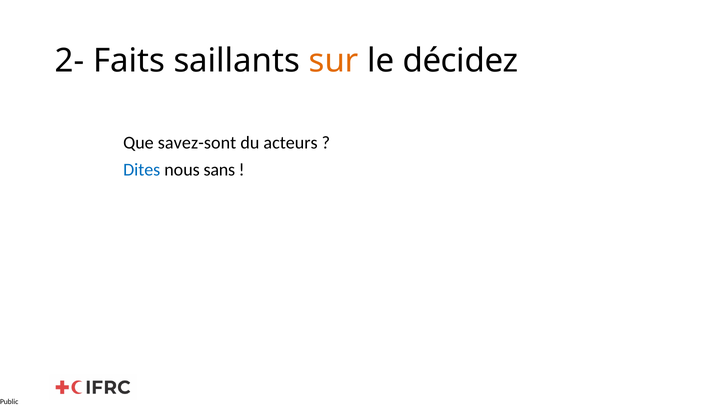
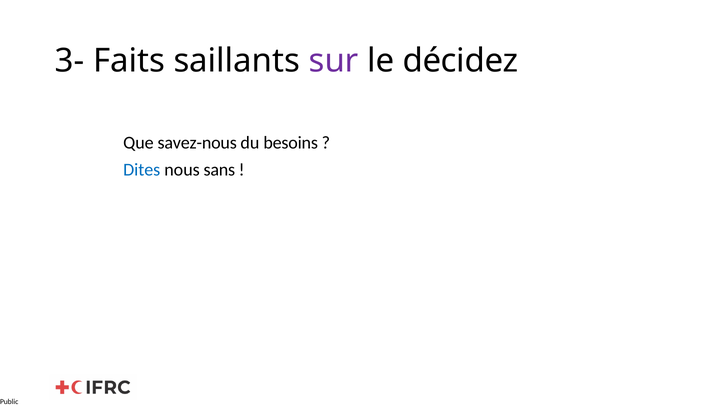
2-: 2- -> 3-
sur colour: orange -> purple
savez-sont: savez-sont -> savez-nous
acteurs: acteurs -> besoins
